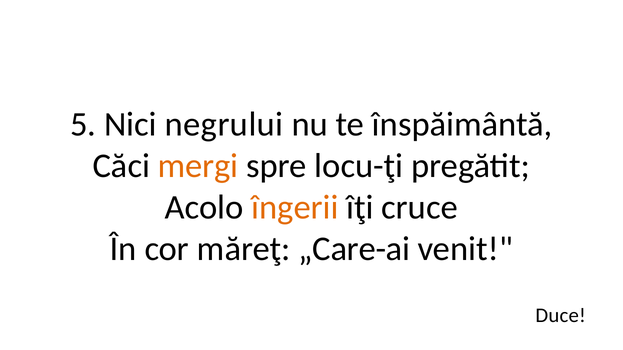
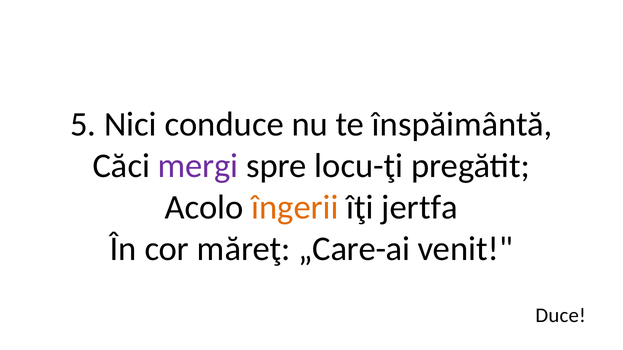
negrului: negrului -> conduce
mergi colour: orange -> purple
cruce: cruce -> jertfa
